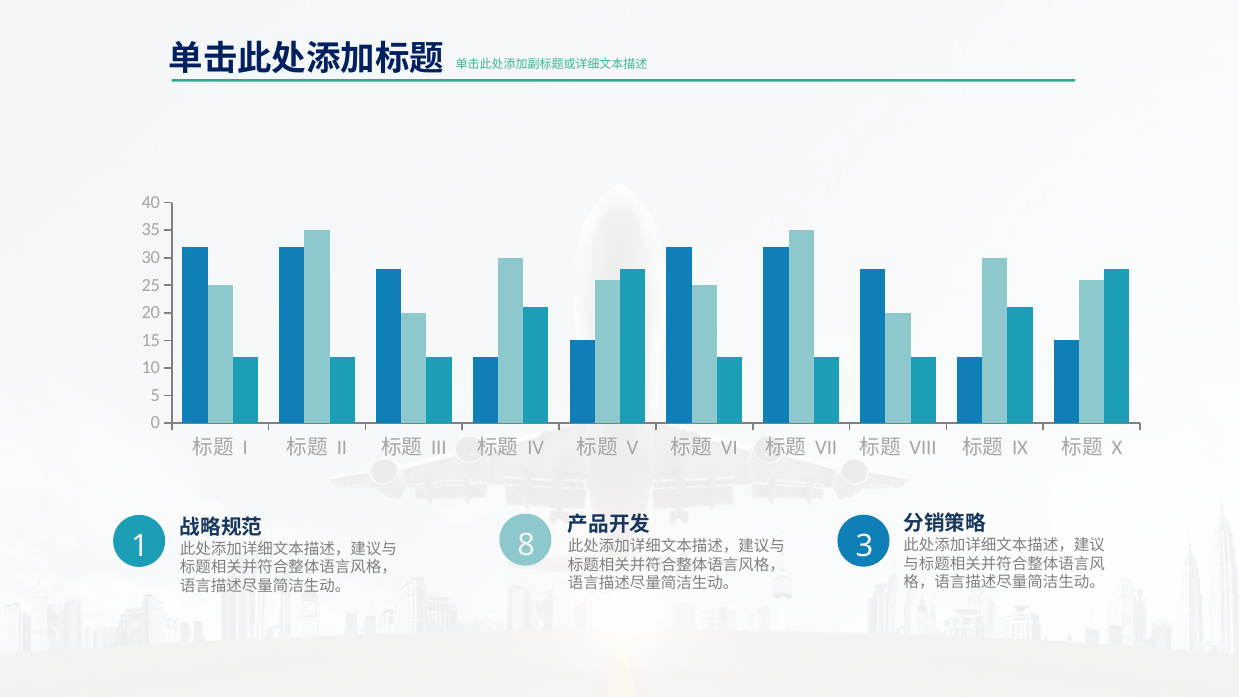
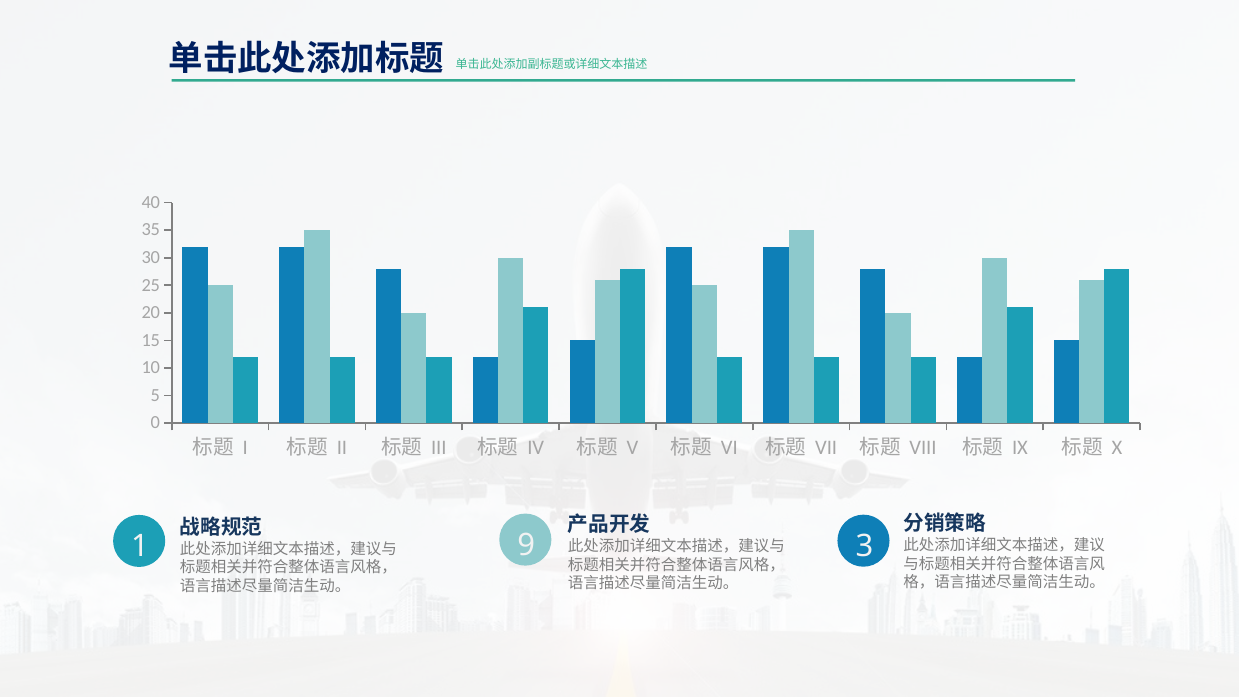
8: 8 -> 9
